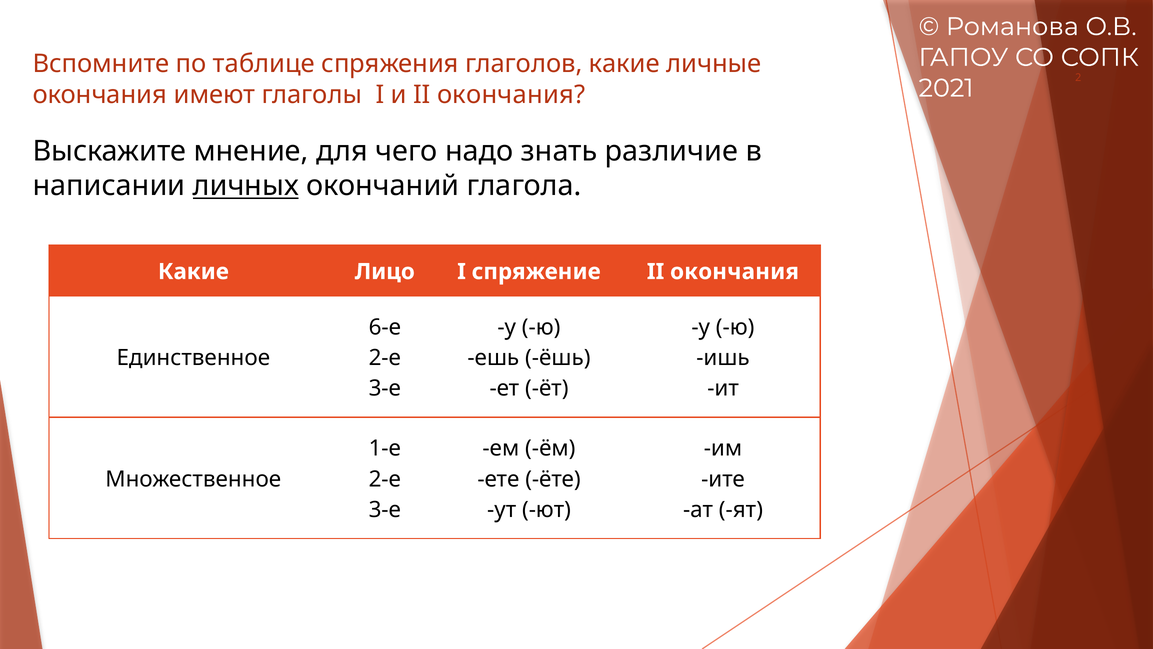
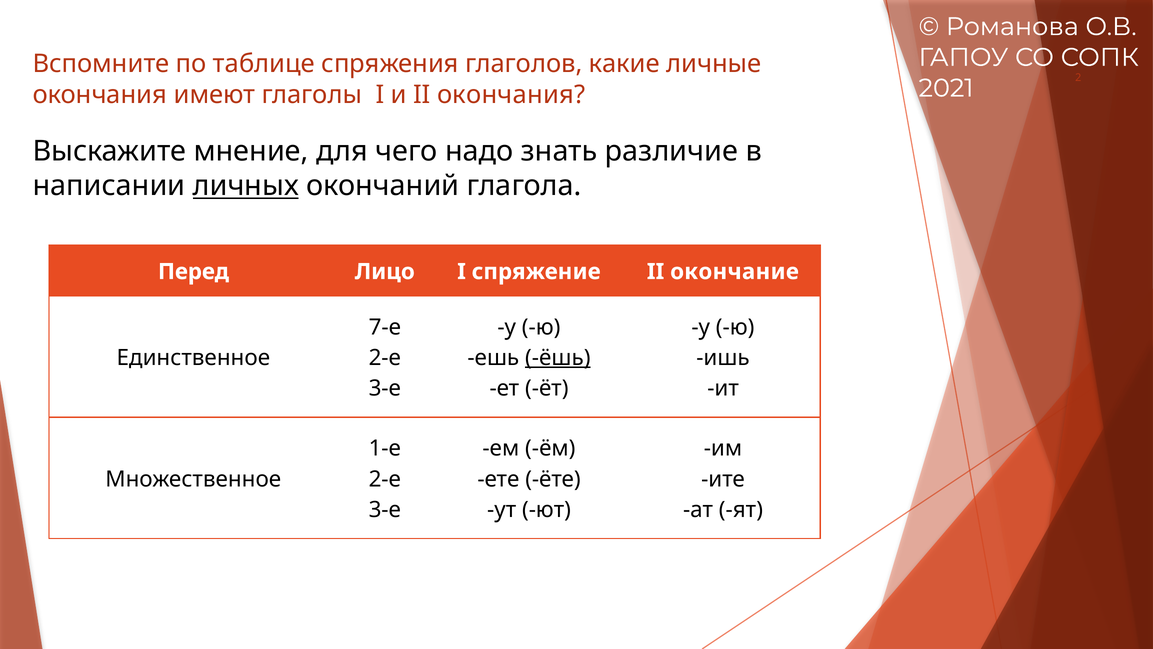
Какие at (193, 272): Какие -> Перед
спряжение II окончания: окончания -> окончание
6-е: 6-е -> 7-е
ёшь underline: none -> present
